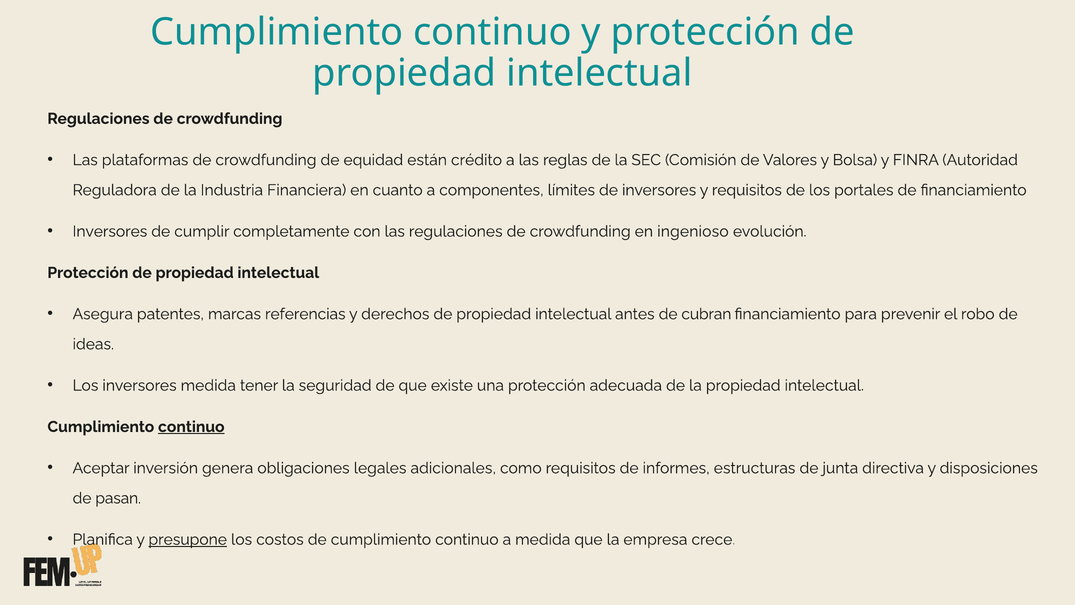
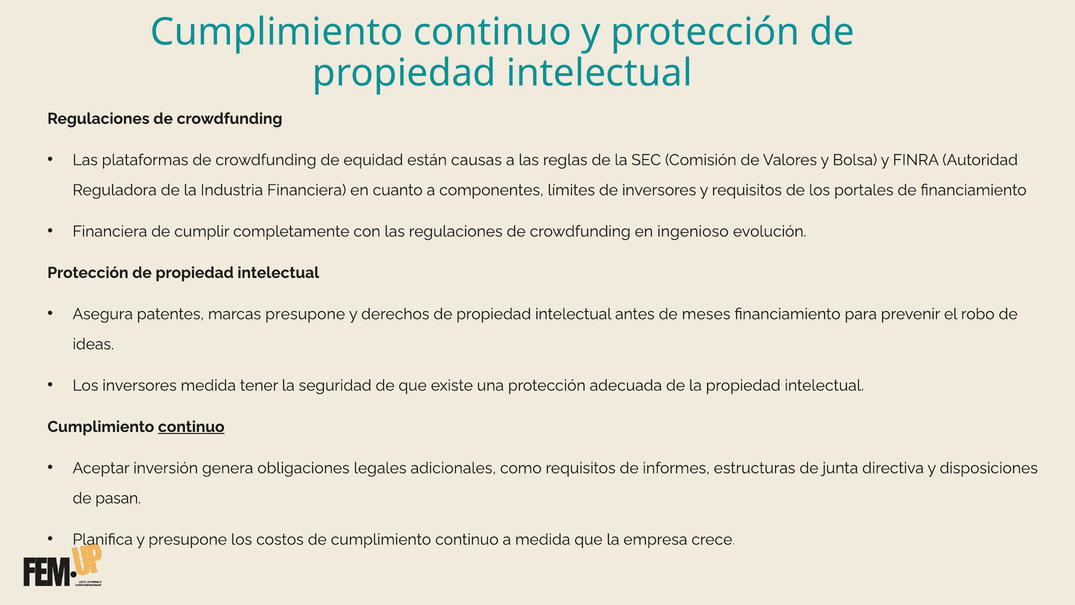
crédito: crédito -> causas
Inversores at (110, 231): Inversores -> Financiera
marcas referencias: referencias -> presupone
cubran: cubran -> meses
presupone at (188, 539) underline: present -> none
